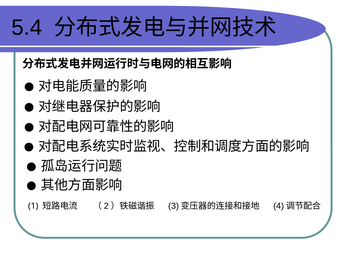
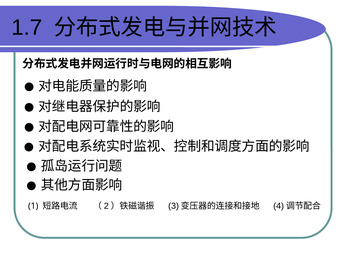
5.4: 5.4 -> 1.7
